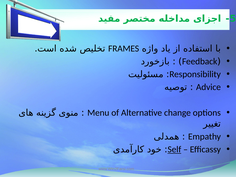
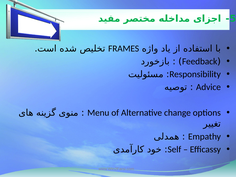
Self underline: present -> none
